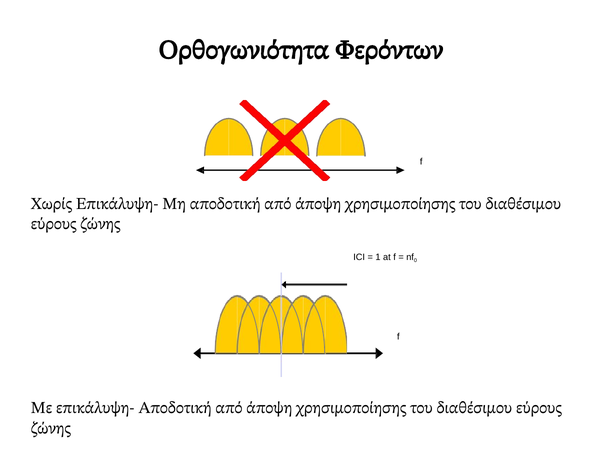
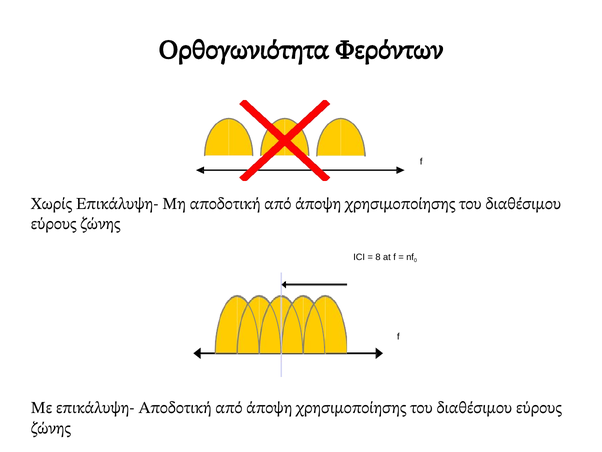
1: 1 -> 8
